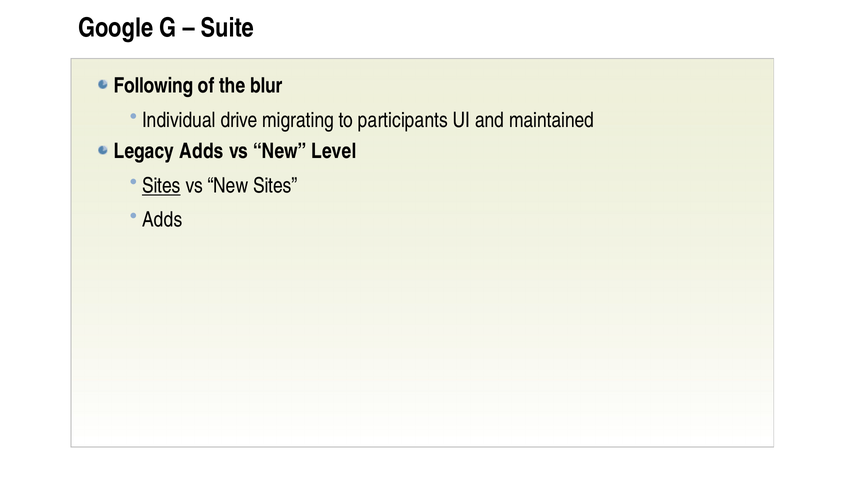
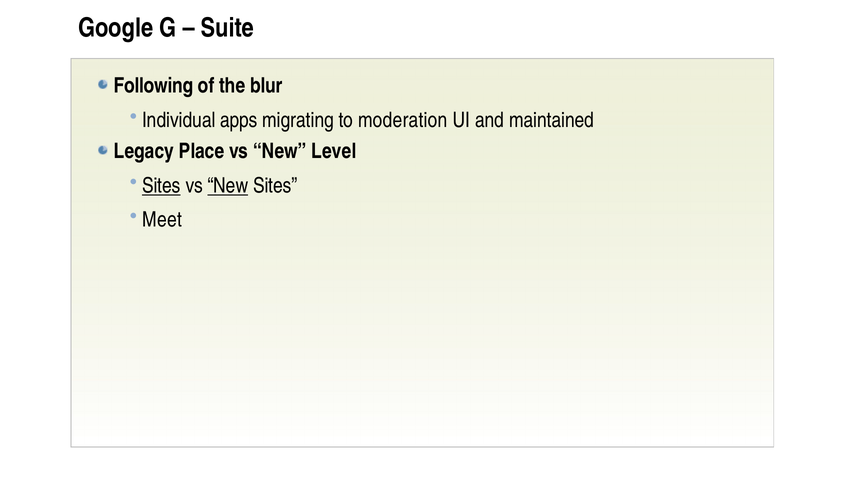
drive: drive -> apps
participants: participants -> moderation
Legacy Adds: Adds -> Place
New at (228, 186) underline: none -> present
Adds at (162, 220): Adds -> Meet
